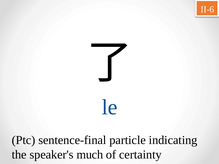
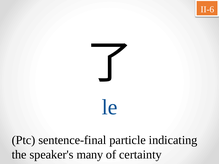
much: much -> many
